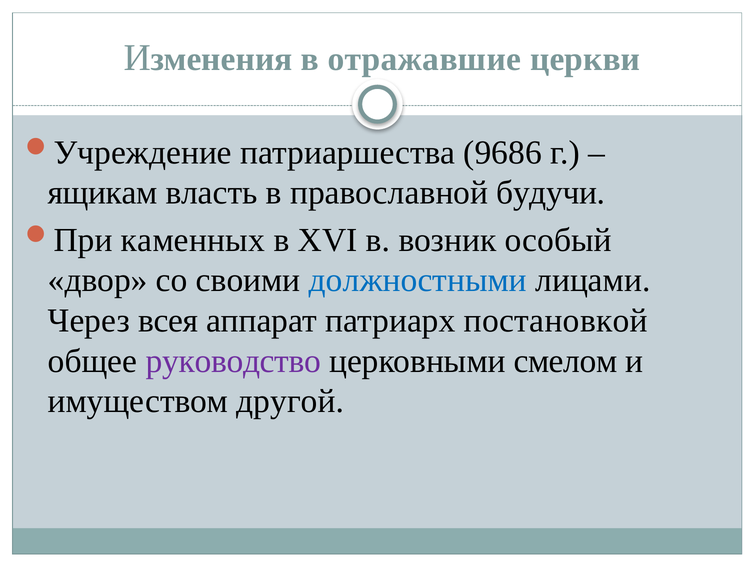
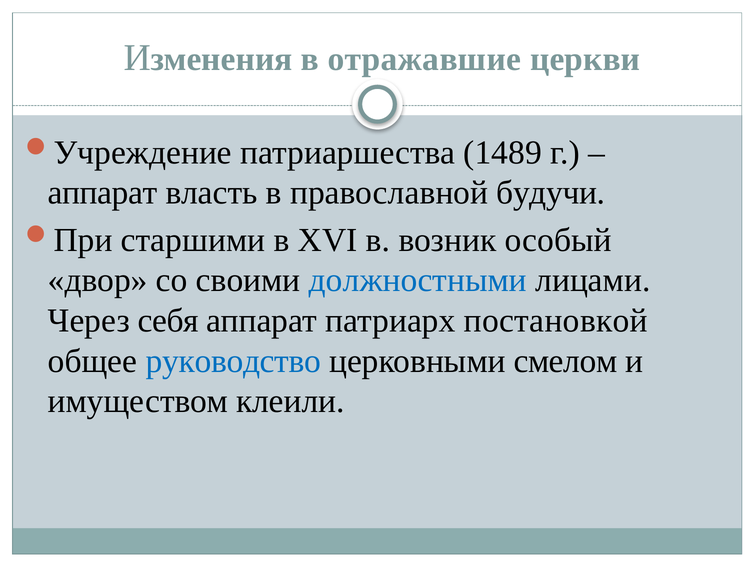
9686: 9686 -> 1489
ящикам at (103, 193): ящикам -> аппарат
каменных: каменных -> старшими
всея: всея -> себя
руководство colour: purple -> blue
другой: другой -> клеили
